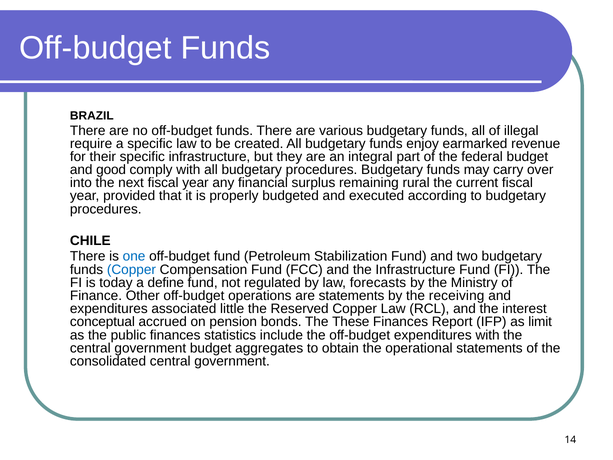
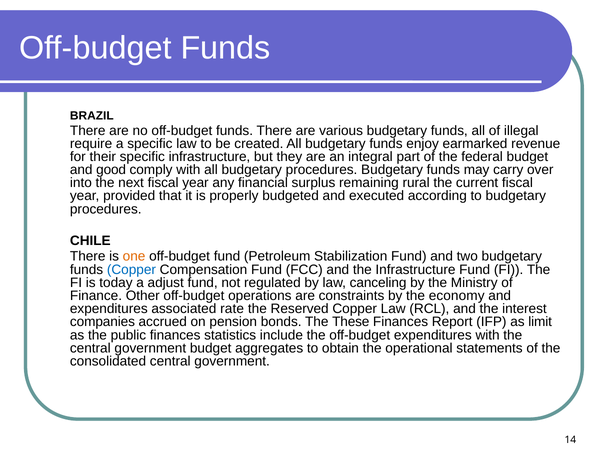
one colour: blue -> orange
define: define -> adjust
forecasts: forecasts -> canceling
are statements: statements -> constraints
receiving: receiving -> economy
little: little -> rate
conceptual: conceptual -> companies
